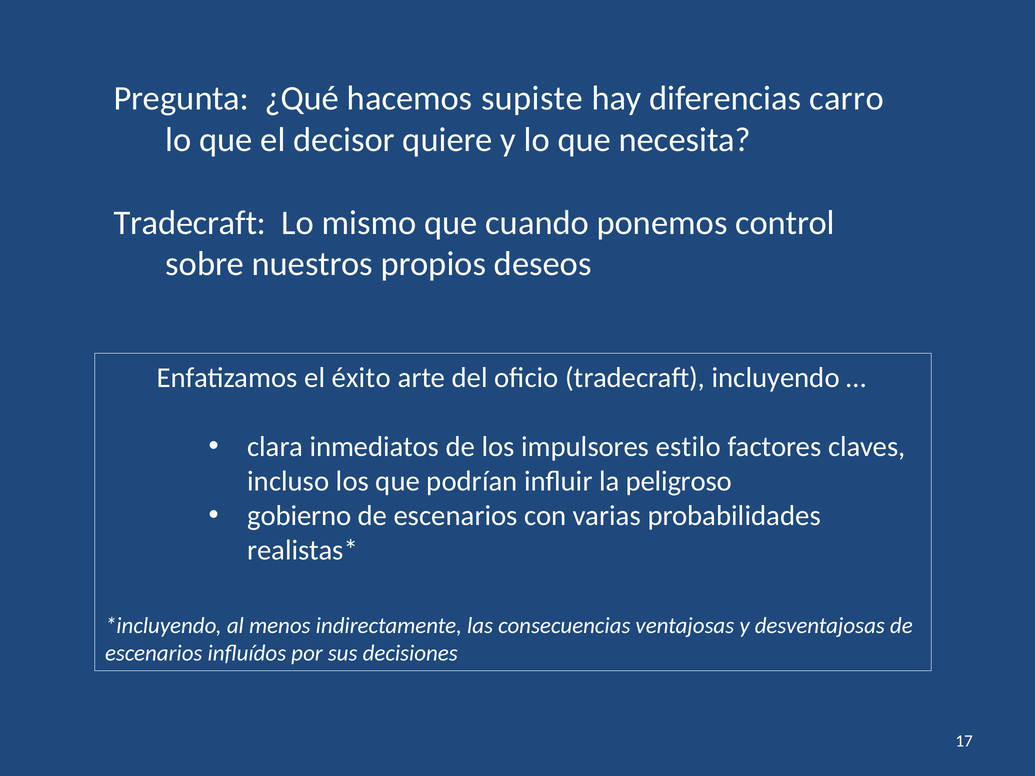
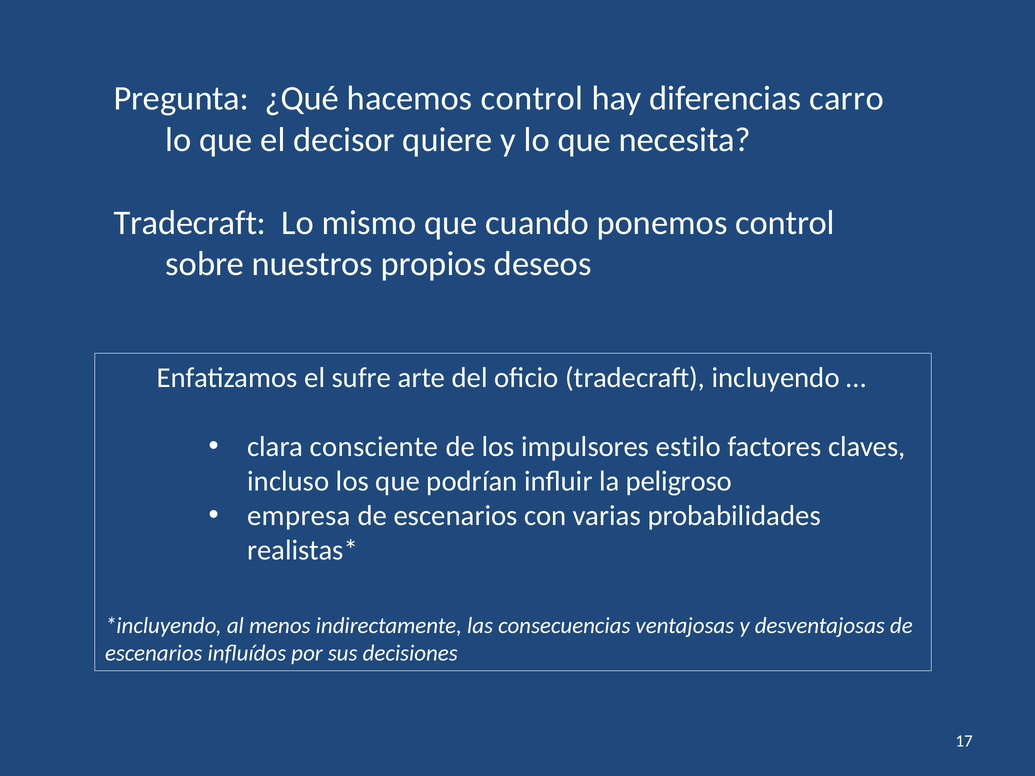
hacemos supiste: supiste -> control
éxito: éxito -> sufre
inmediatos: inmediatos -> consciente
gobierno: gobierno -> empresa
